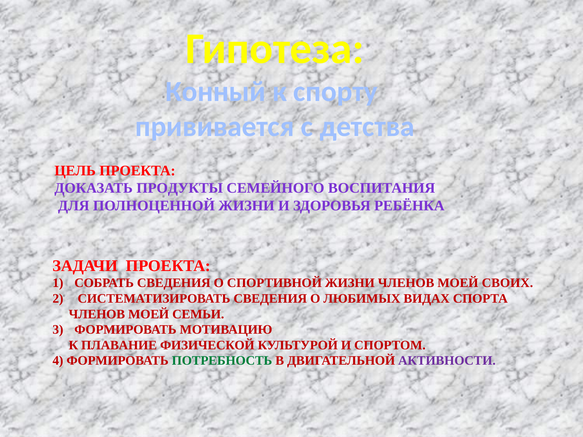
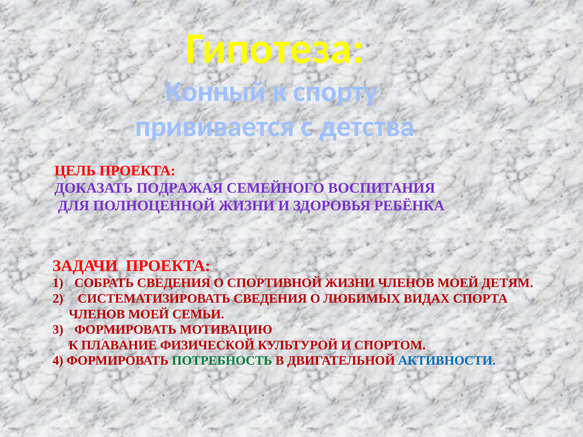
ПРОДУКТЫ: ПРОДУКТЫ -> ПОДРАЖАЯ
СВОИХ: СВОИХ -> ДЕТЯМ
АКТИВНОСТИ colour: purple -> blue
